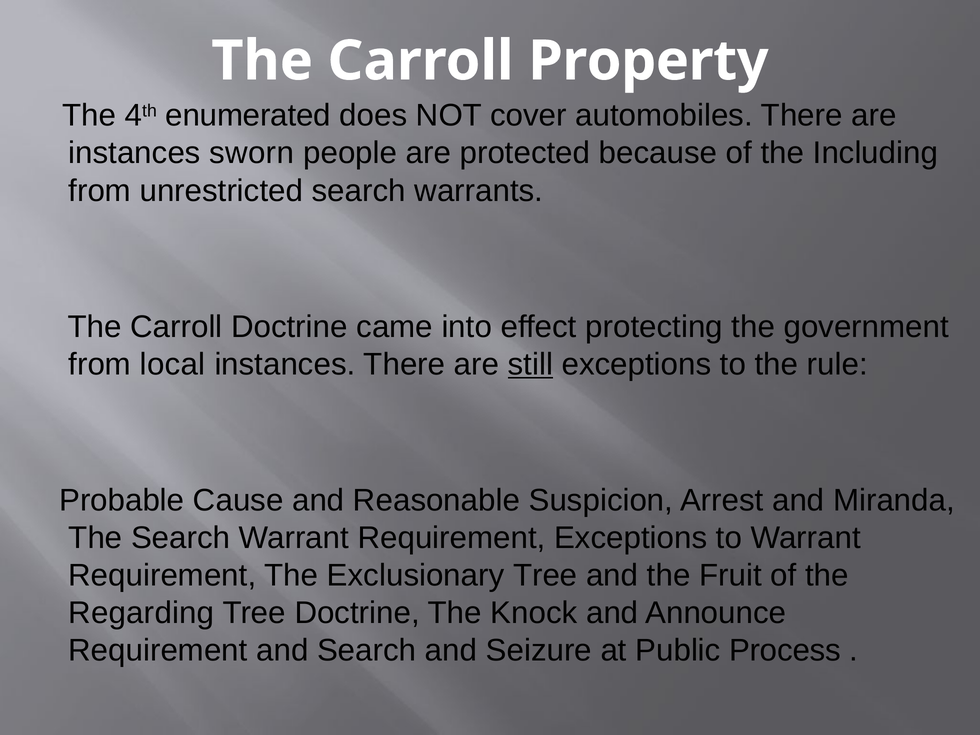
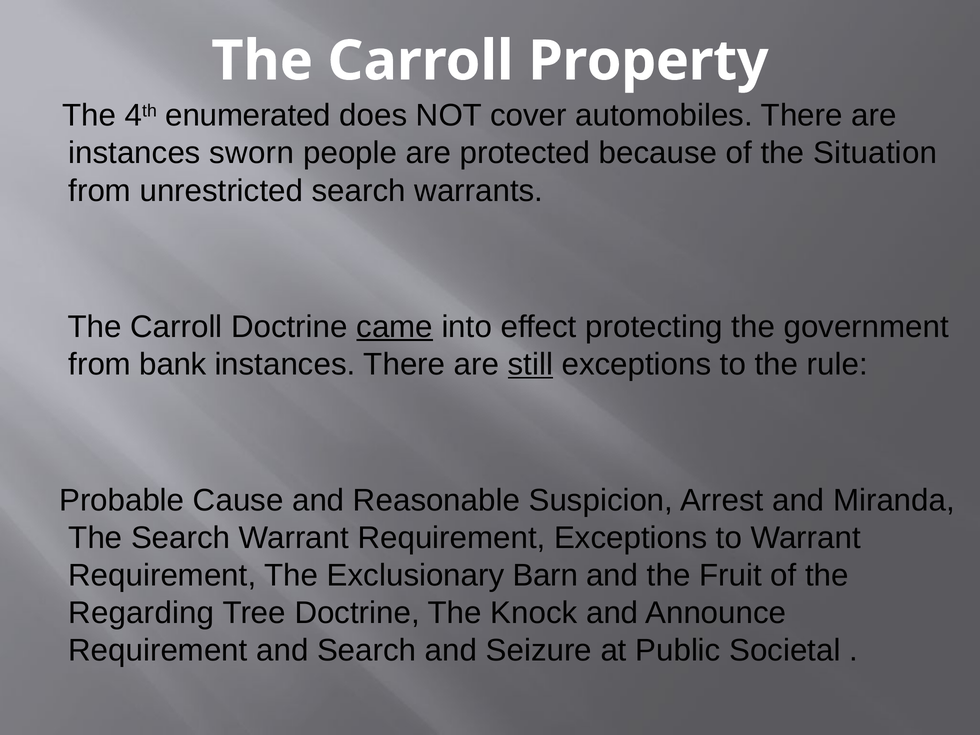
Including: Including -> Situation
came underline: none -> present
local: local -> bank
Exclusionary Tree: Tree -> Barn
Process: Process -> Societal
